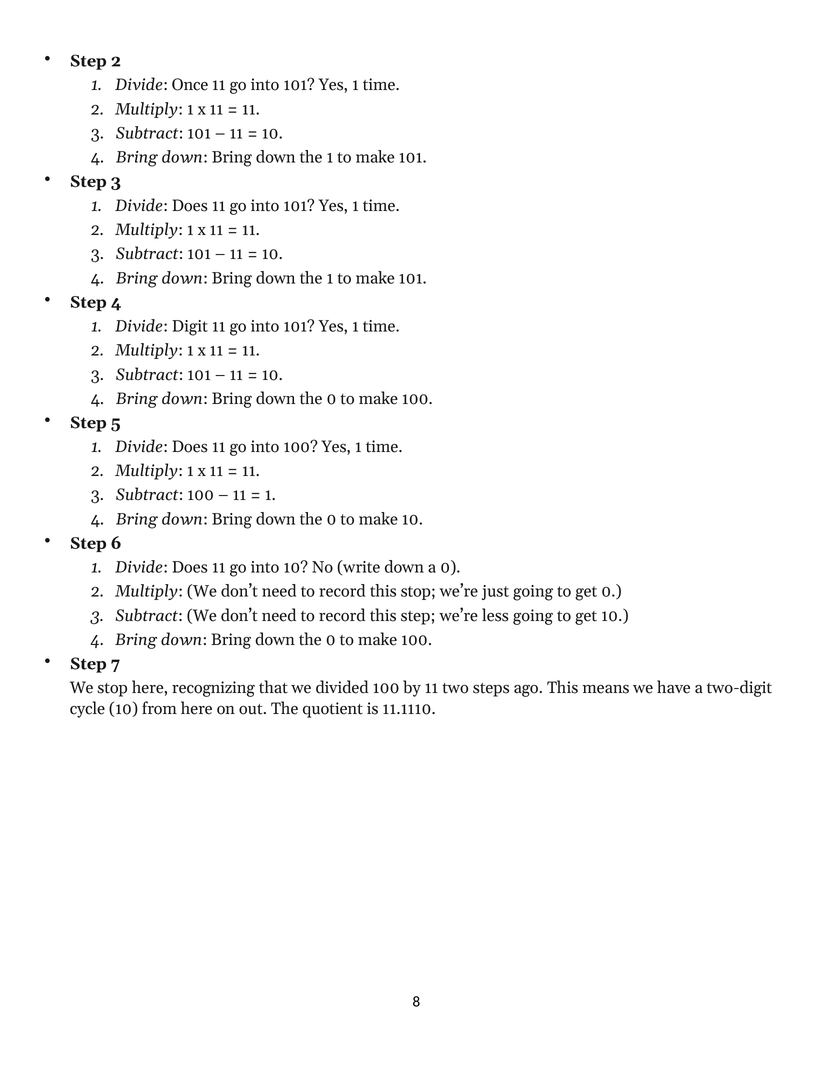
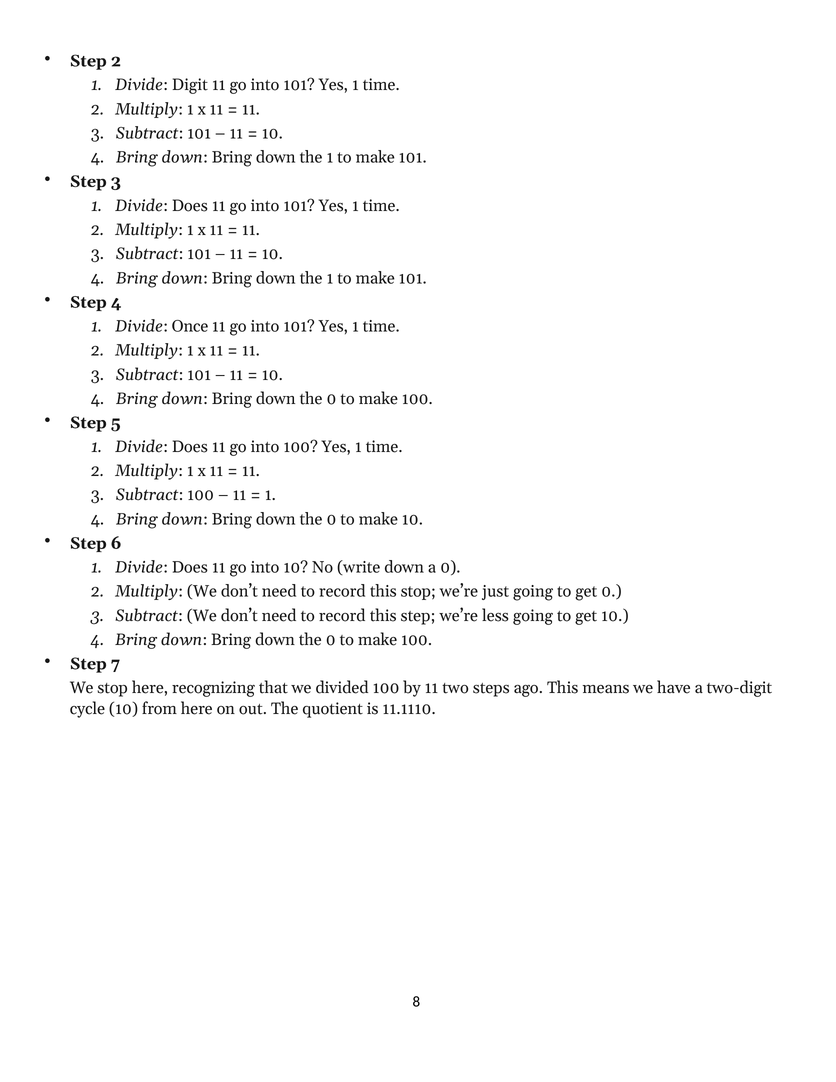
Once: Once -> Digit
Digit: Digit -> Once
